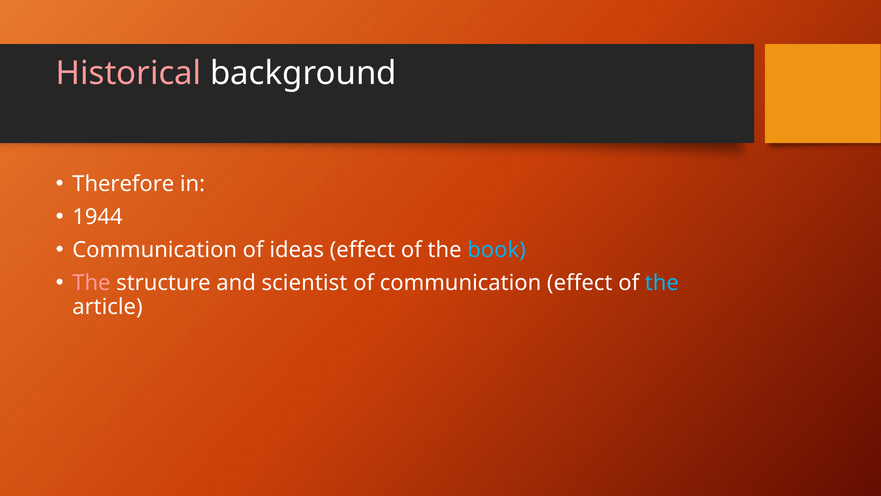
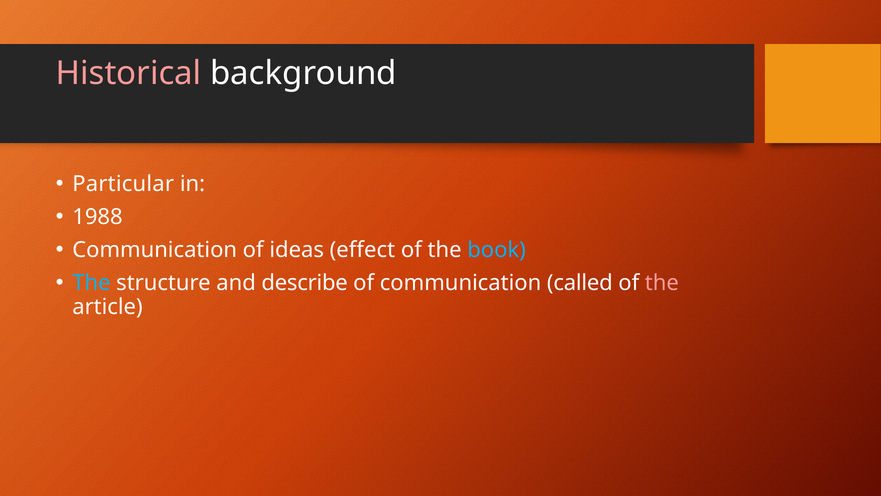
Therefore: Therefore -> Particular
1944: 1944 -> 1988
The at (91, 283) colour: pink -> light blue
scientist: scientist -> describe
communication effect: effect -> called
the at (662, 283) colour: light blue -> pink
